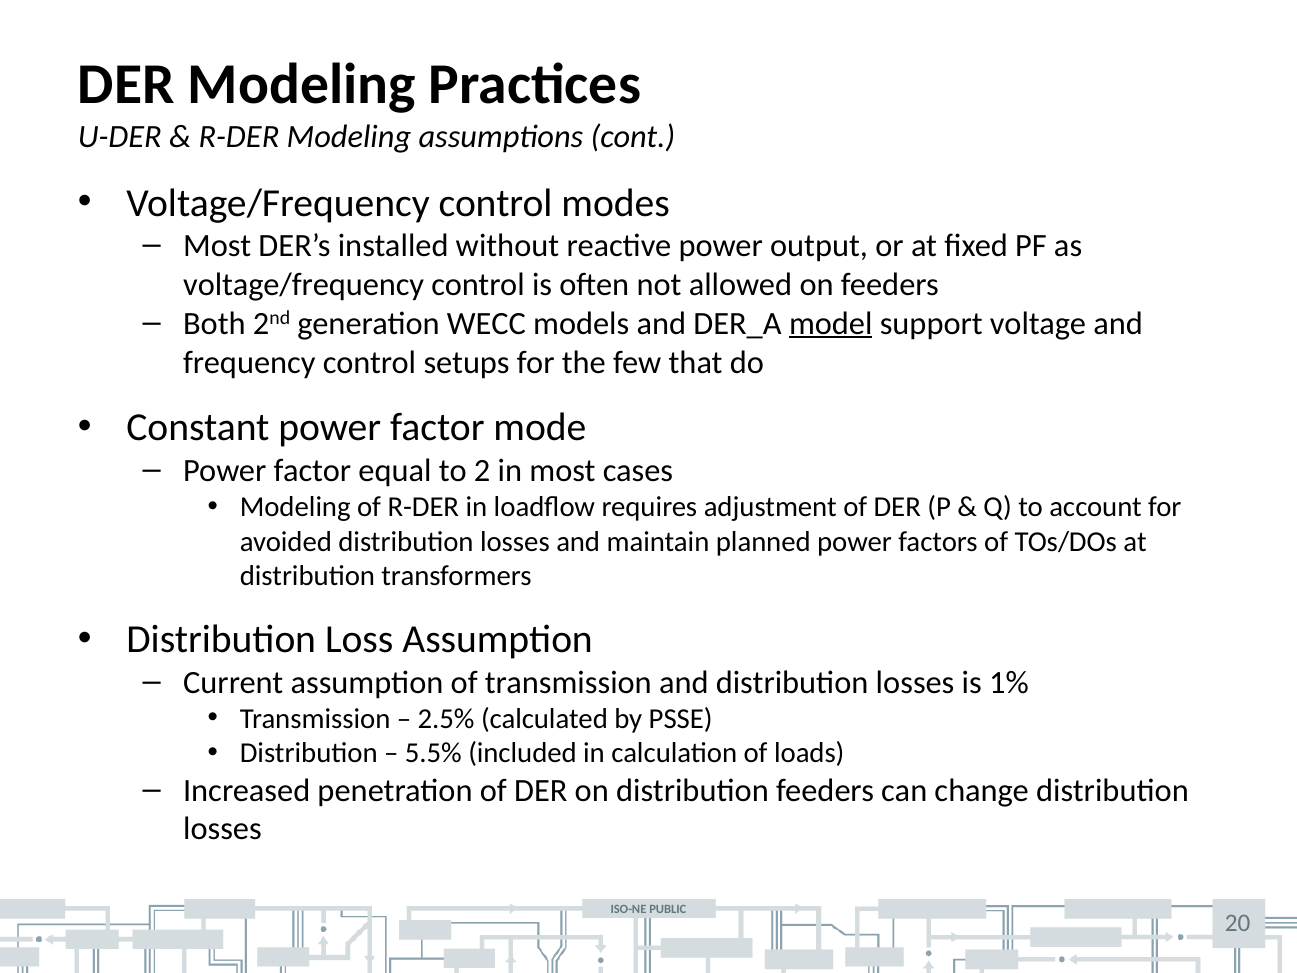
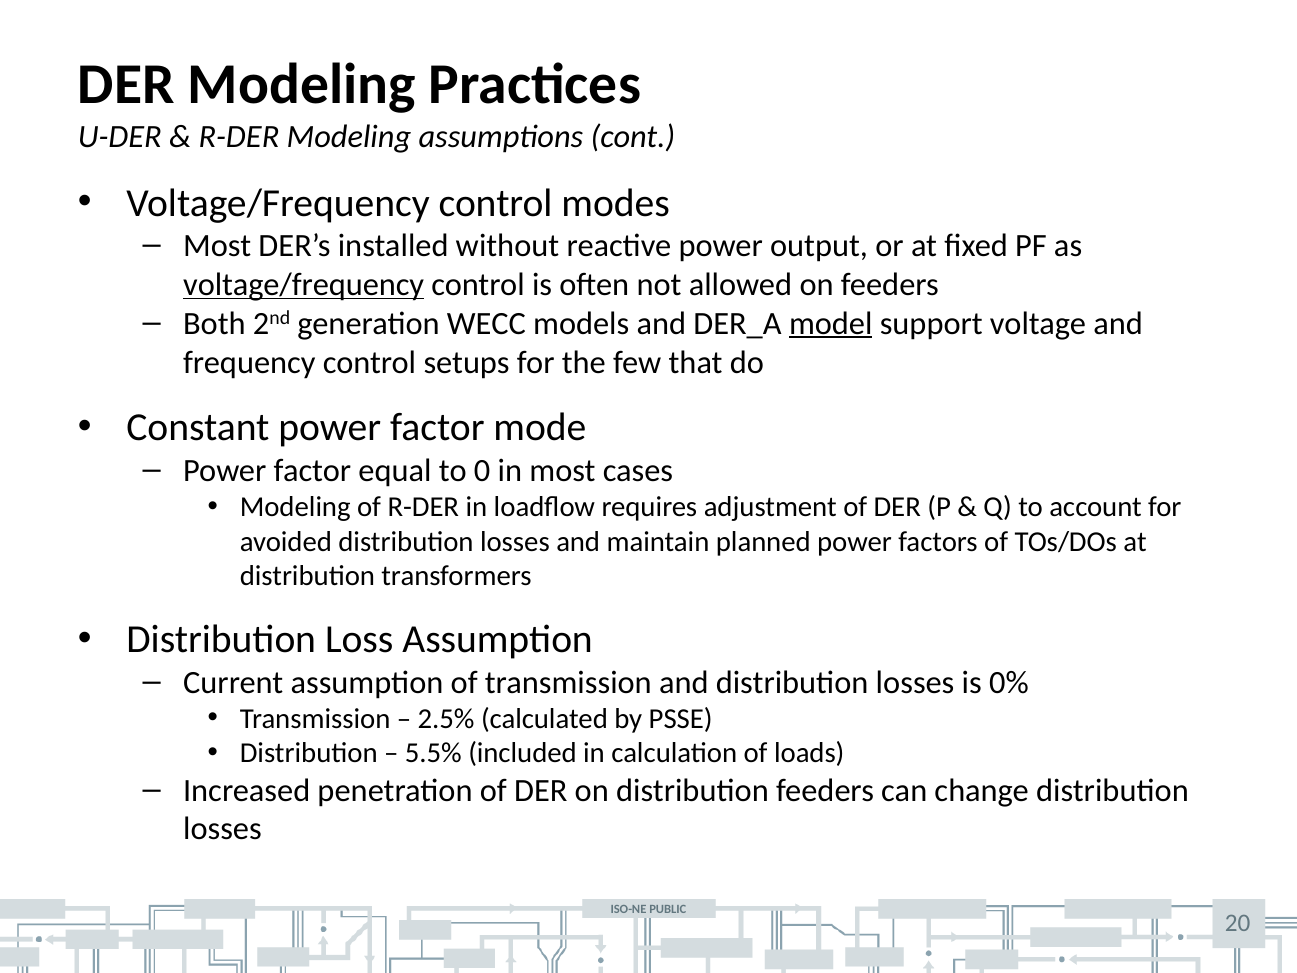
voltage/frequency at (304, 284) underline: none -> present
2: 2 -> 0
1%: 1% -> 0%
